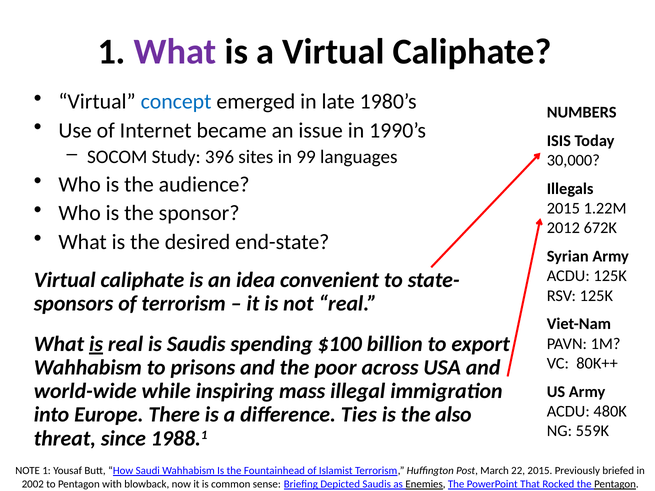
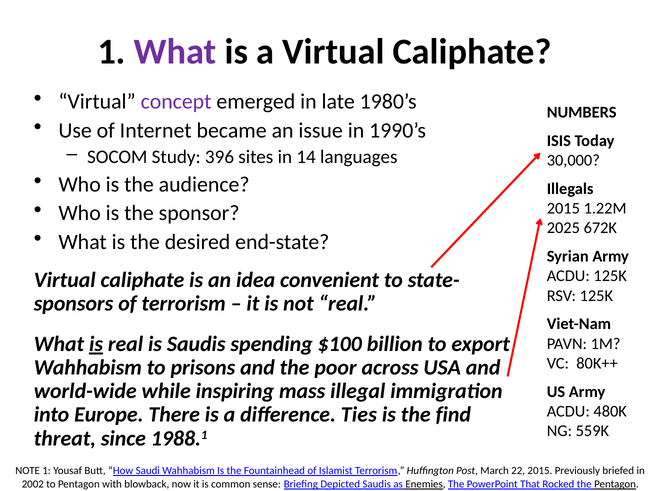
concept colour: blue -> purple
99: 99 -> 14
2012: 2012 -> 2025
also: also -> find
